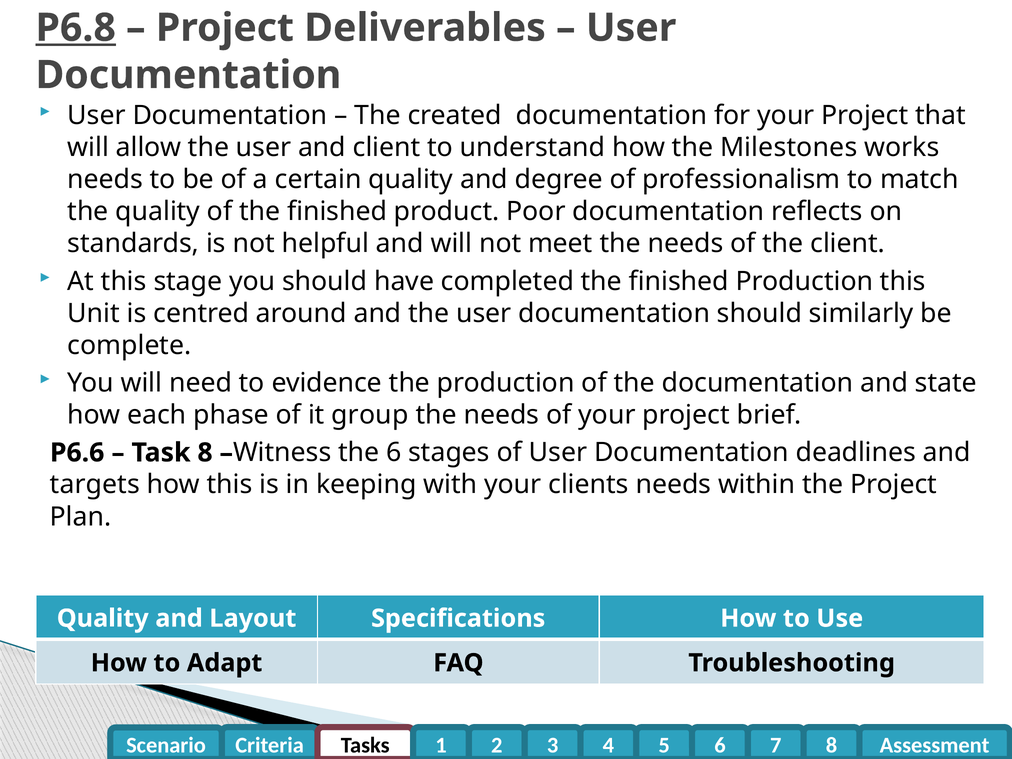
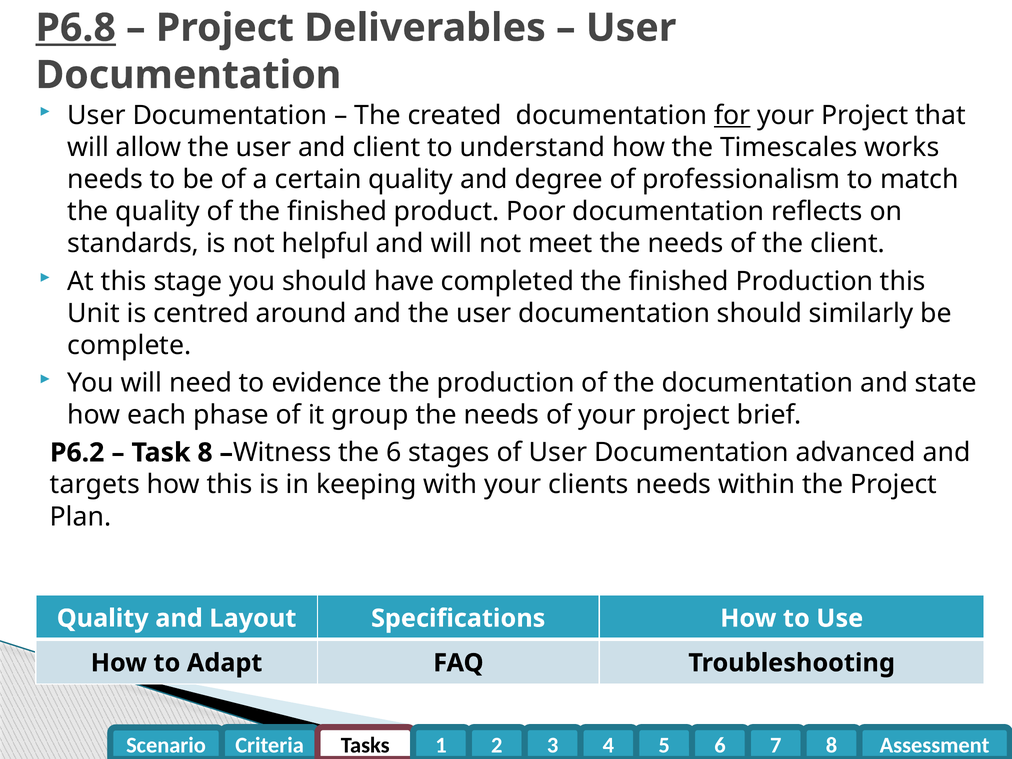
for underline: none -> present
Milestones: Milestones -> Timescales
P6.6: P6.6 -> P6.2
deadlines: deadlines -> advanced
